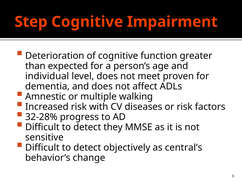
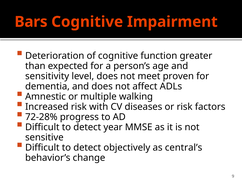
Step: Step -> Bars
individual: individual -> sensitivity
32-28%: 32-28% -> 72-28%
they: they -> year
